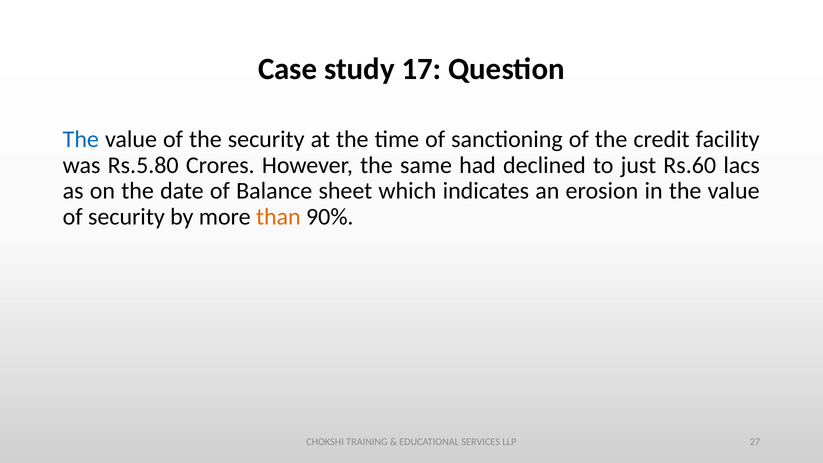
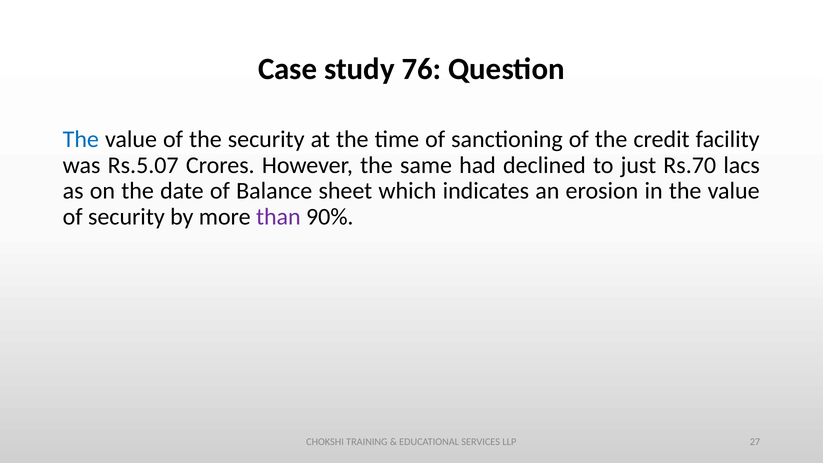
17: 17 -> 76
Rs.5.80: Rs.5.80 -> Rs.5.07
Rs.60: Rs.60 -> Rs.70
than colour: orange -> purple
